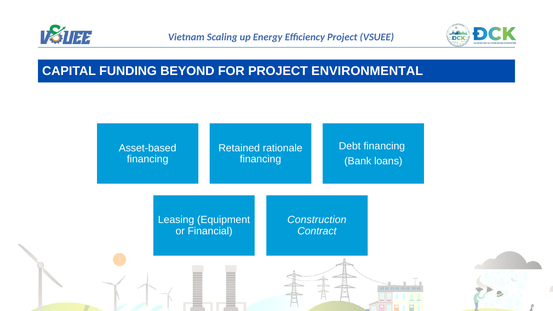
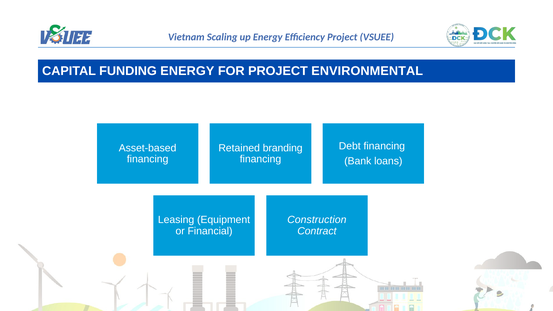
FUNDING BEYOND: BEYOND -> ENERGY
rationale: rationale -> branding
